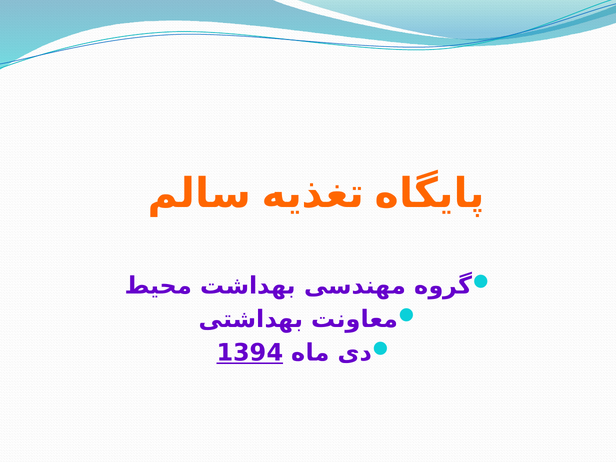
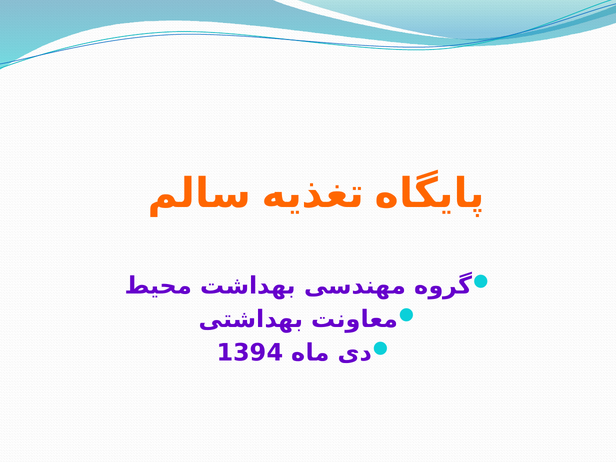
1394 underline: present -> none
